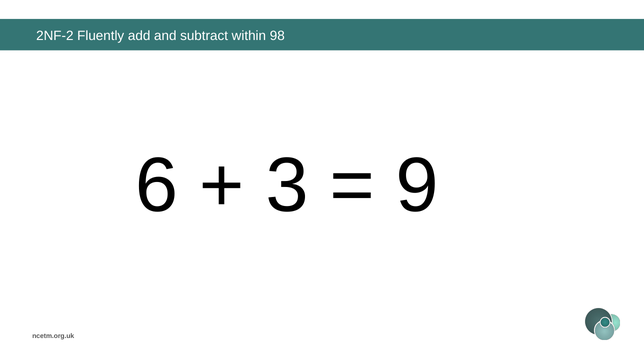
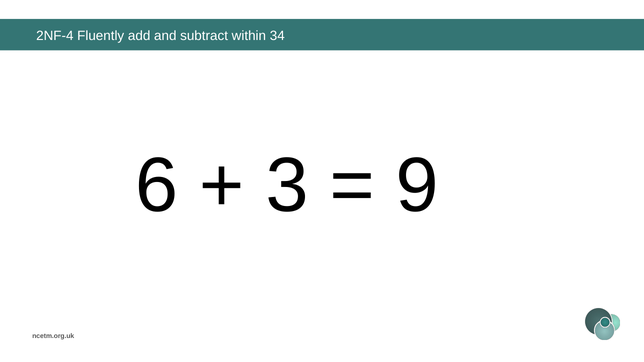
2NF-2: 2NF-2 -> 2NF-4
98: 98 -> 34
